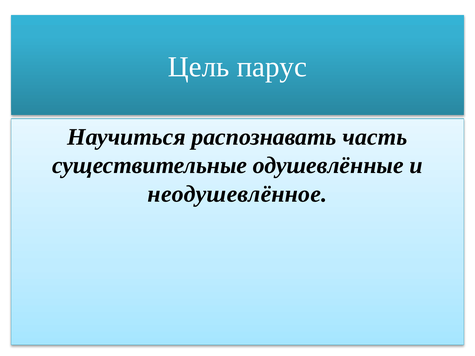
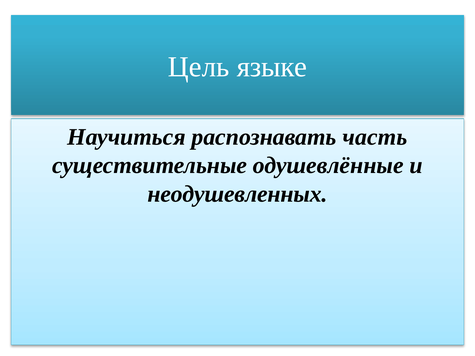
парус: парус -> языке
неодушевлённое: неодушевлённое -> неодушевленных
